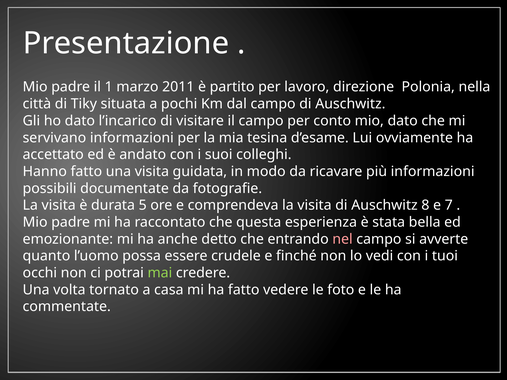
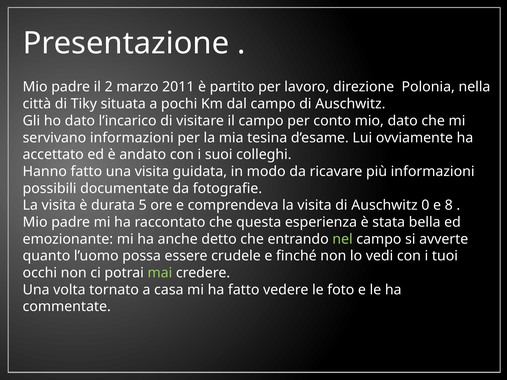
1: 1 -> 2
8: 8 -> 0
7: 7 -> 8
nel colour: pink -> light green
